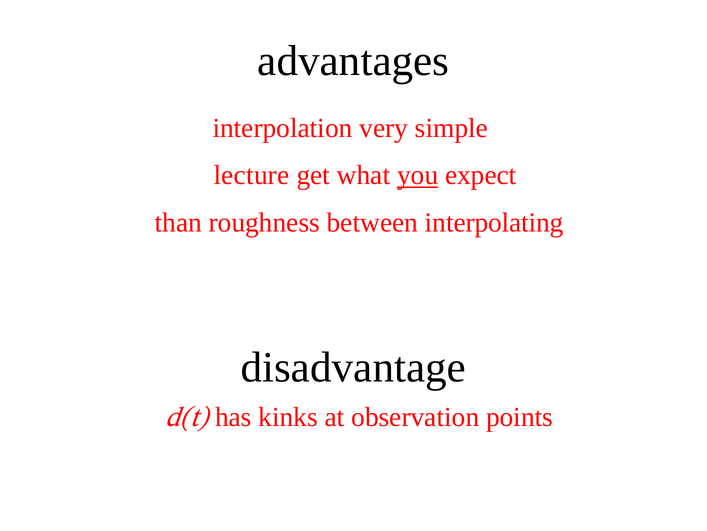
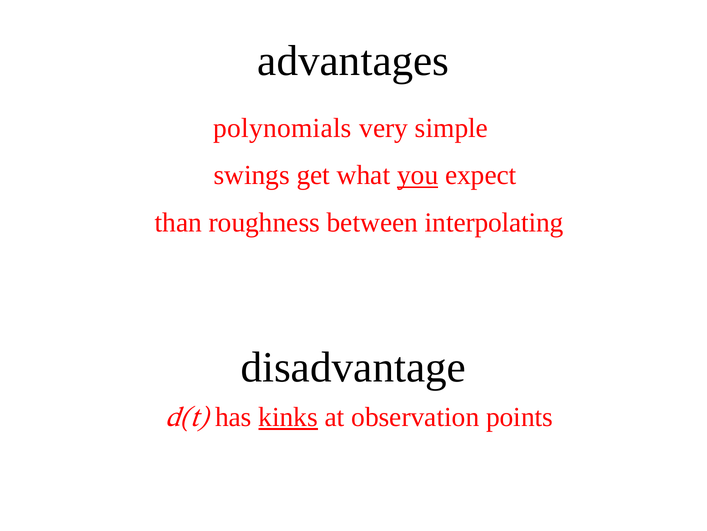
interpolation: interpolation -> polynomials
lecture: lecture -> swings
kinks underline: none -> present
